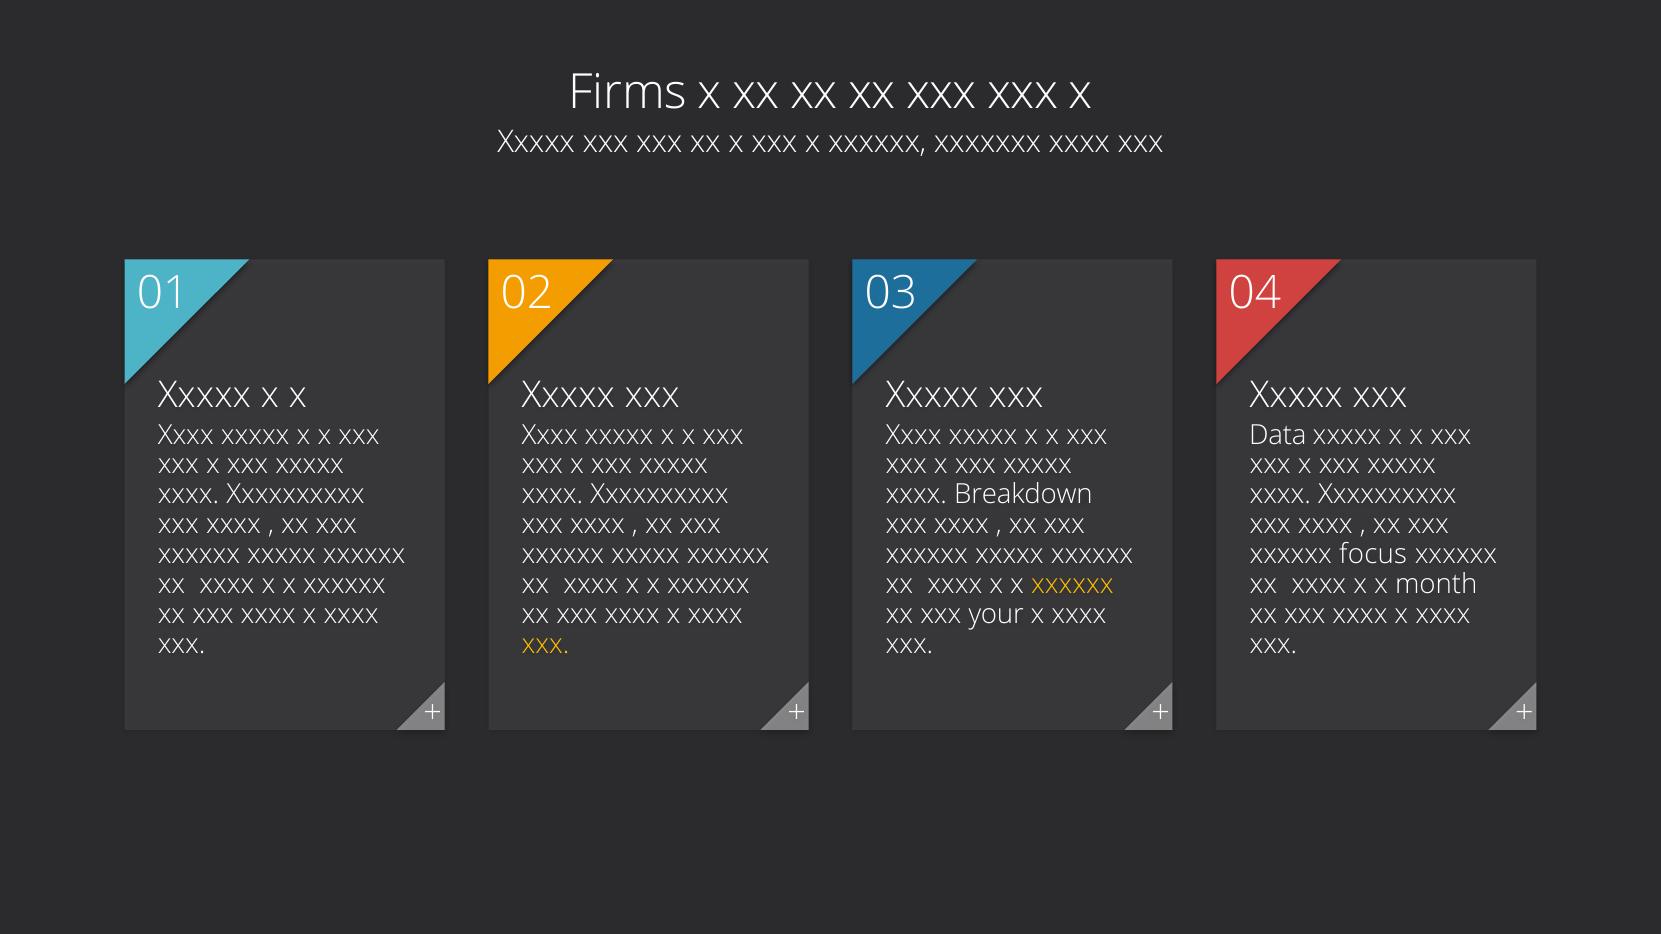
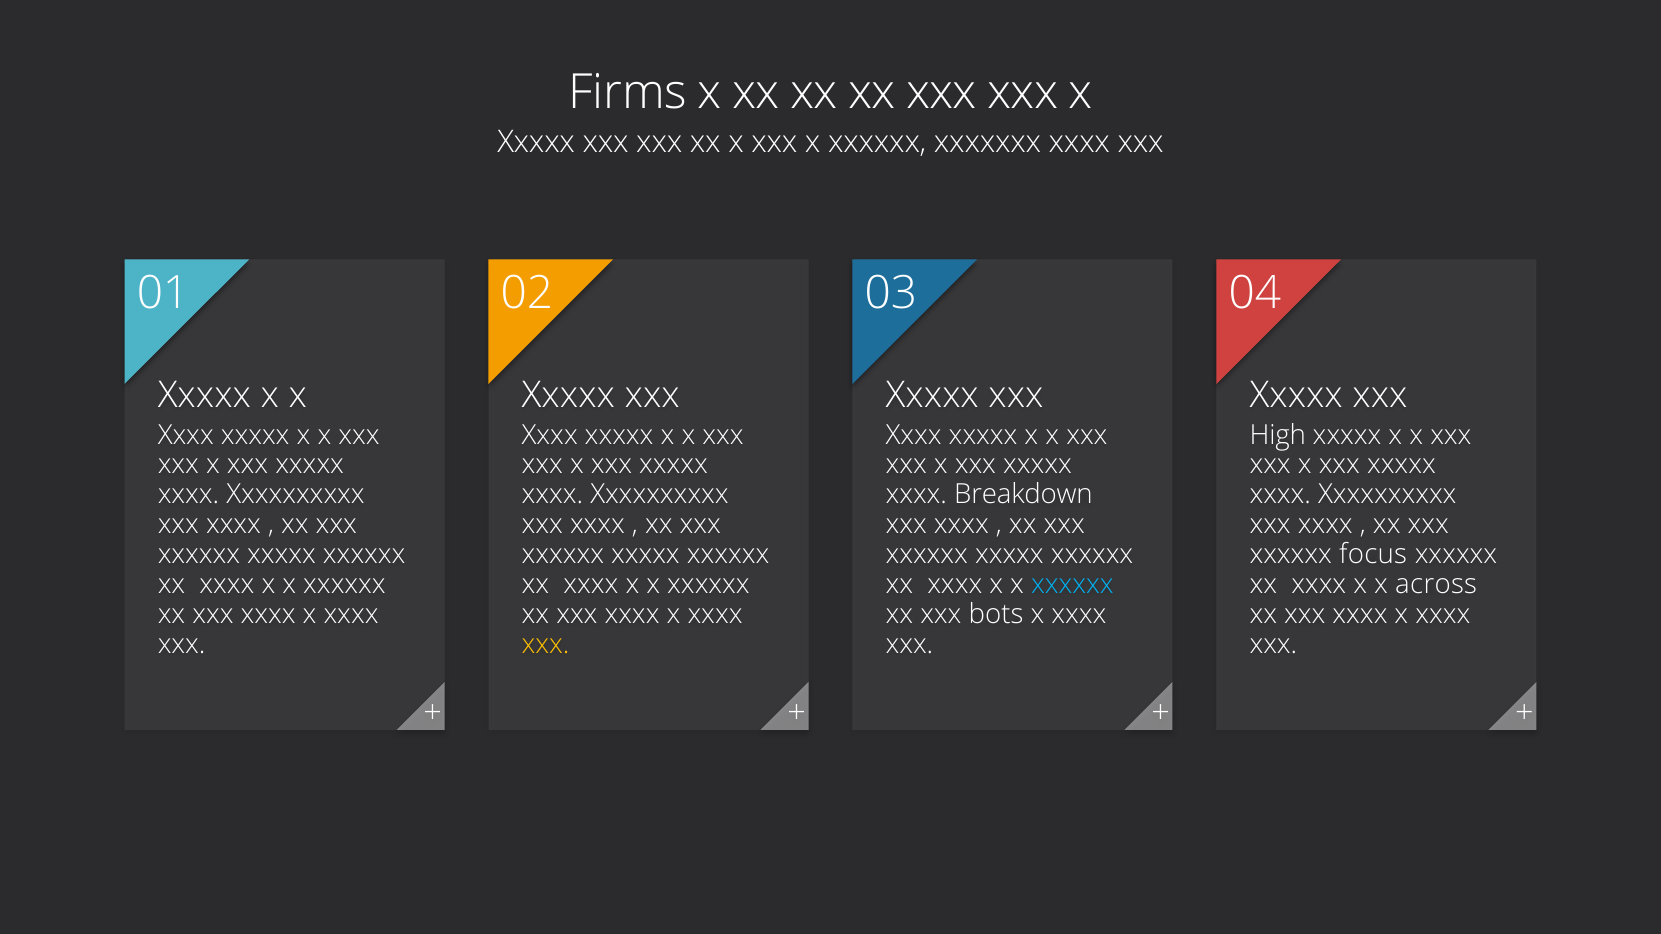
Data: Data -> High
xxxxxx at (1072, 584) colour: yellow -> light blue
month: month -> across
your: your -> bots
